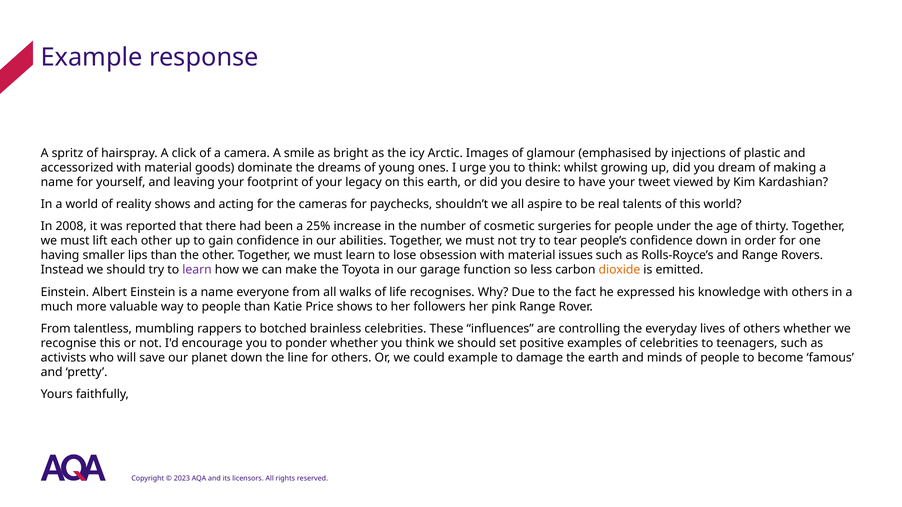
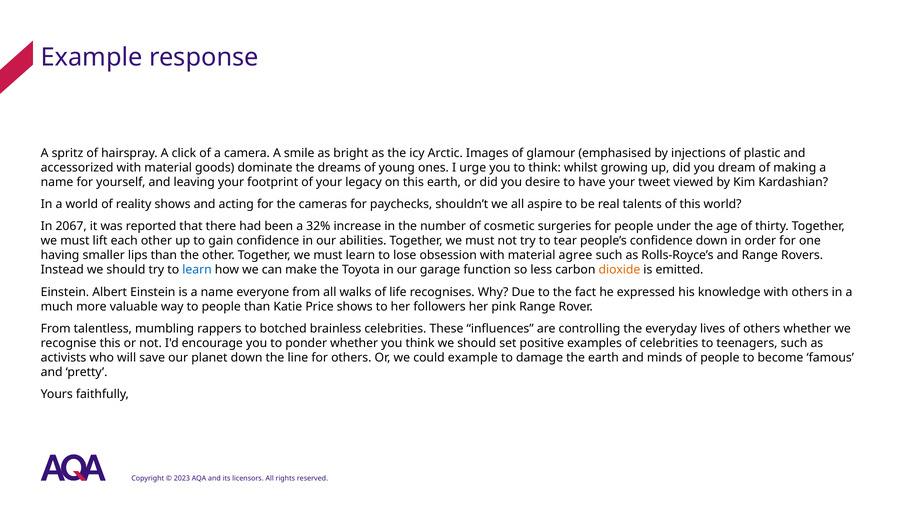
2008: 2008 -> 2067
25%: 25% -> 32%
issues: issues -> agree
learn at (197, 270) colour: purple -> blue
